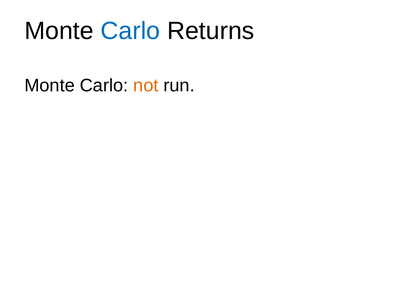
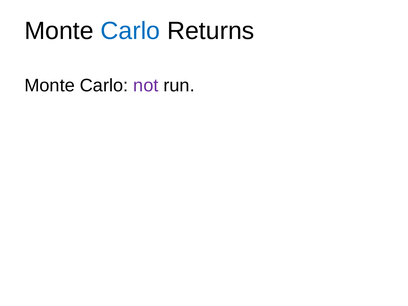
not colour: orange -> purple
